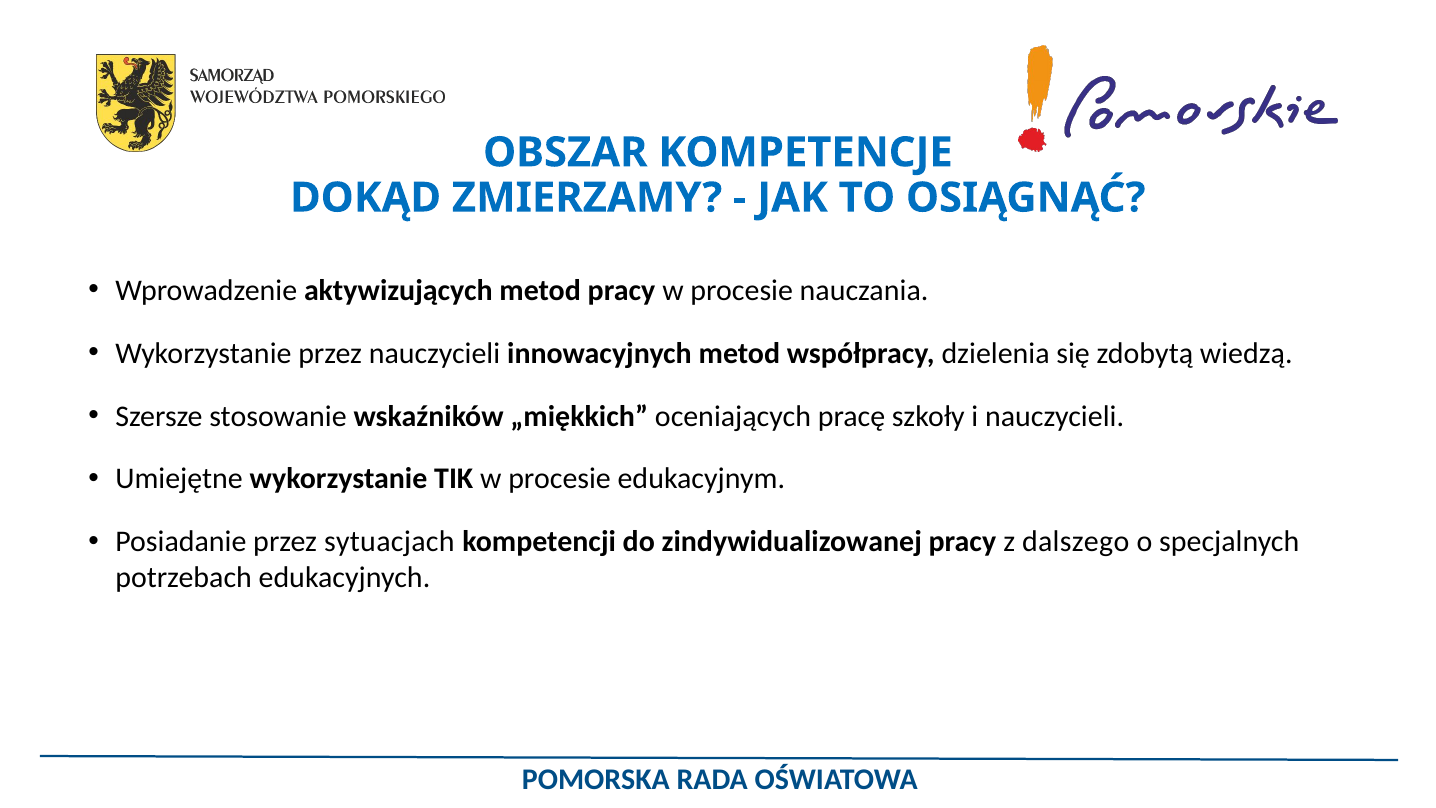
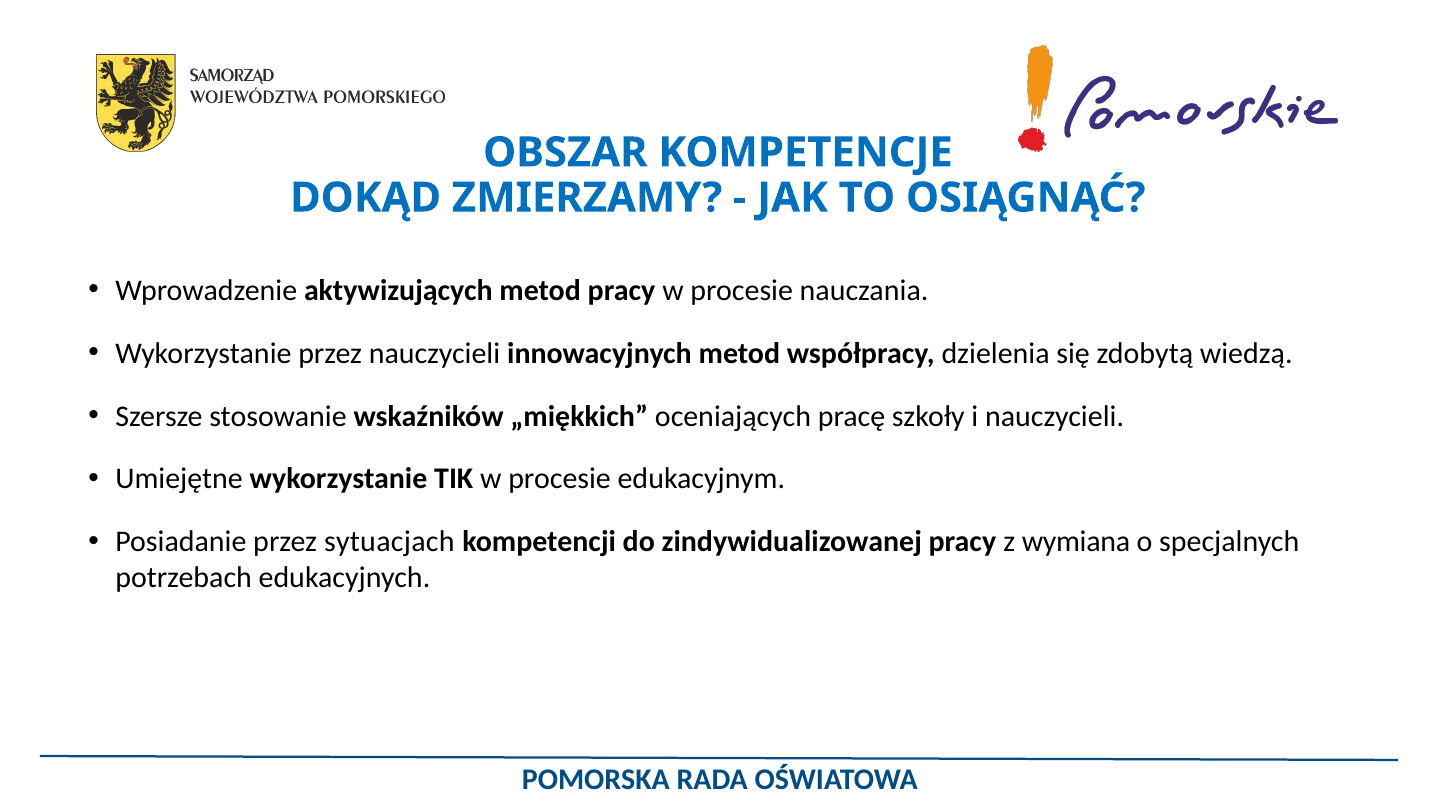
dalszego: dalszego -> wymiana
